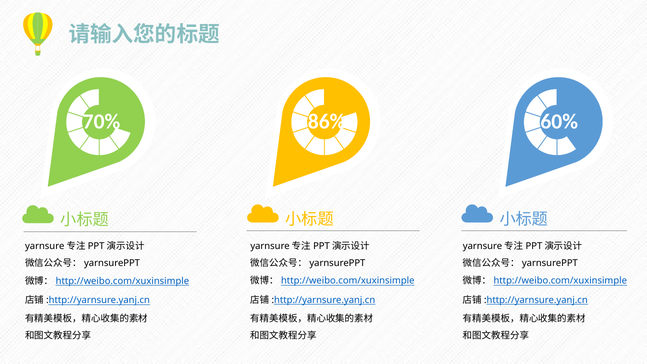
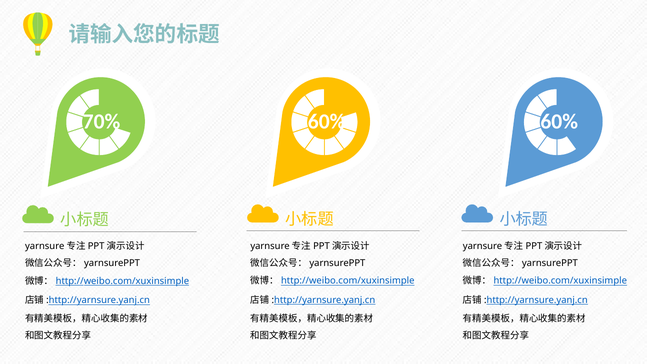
70% 86%: 86% -> 60%
